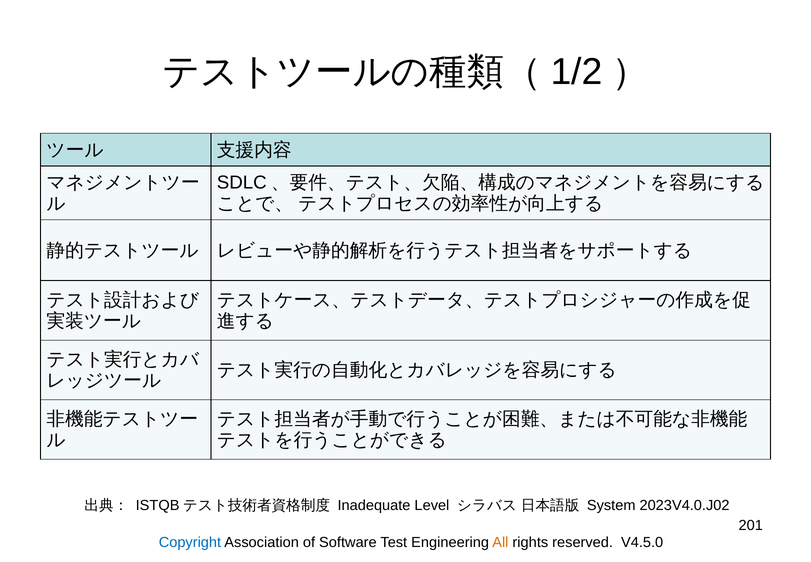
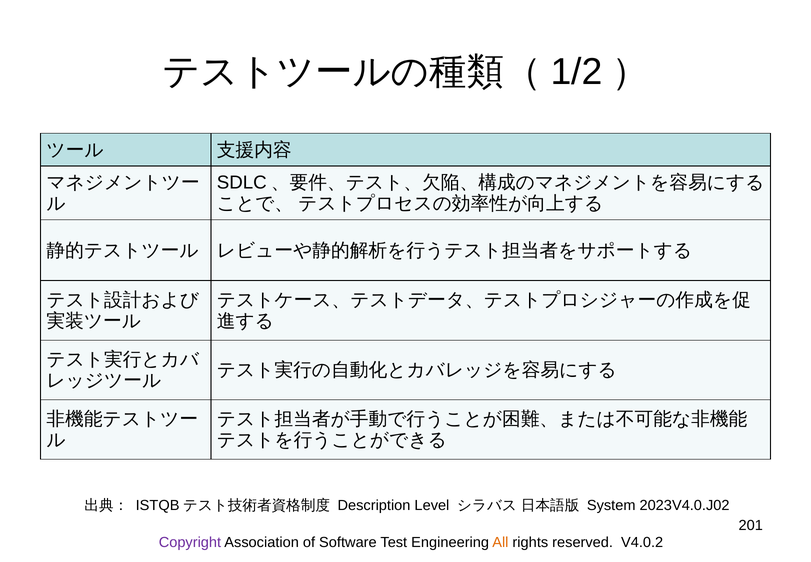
Inadequate: Inadequate -> Description
Copyright colour: blue -> purple
V4.5.0: V4.5.0 -> V4.0.2
